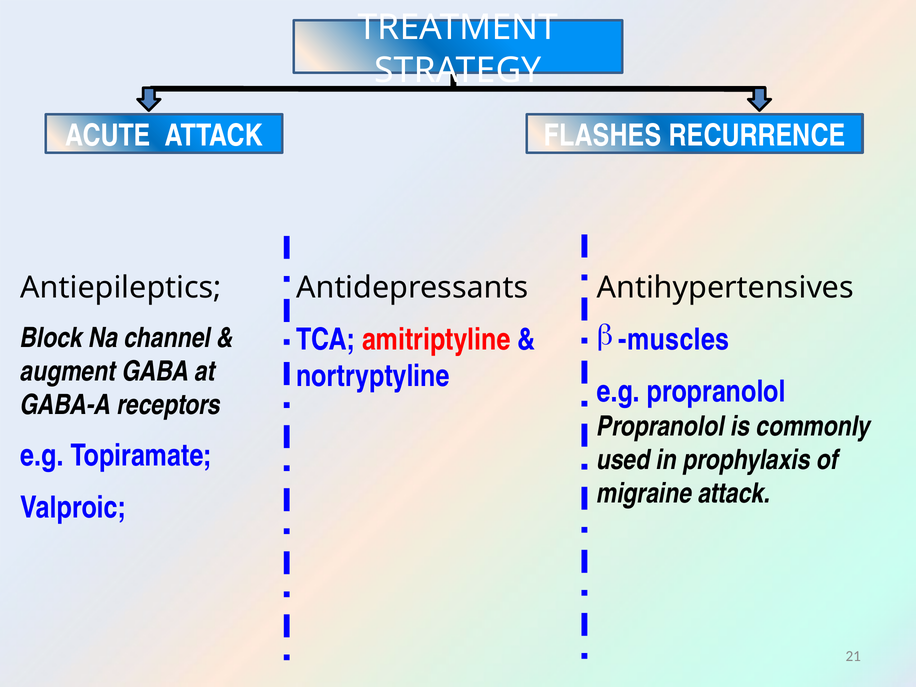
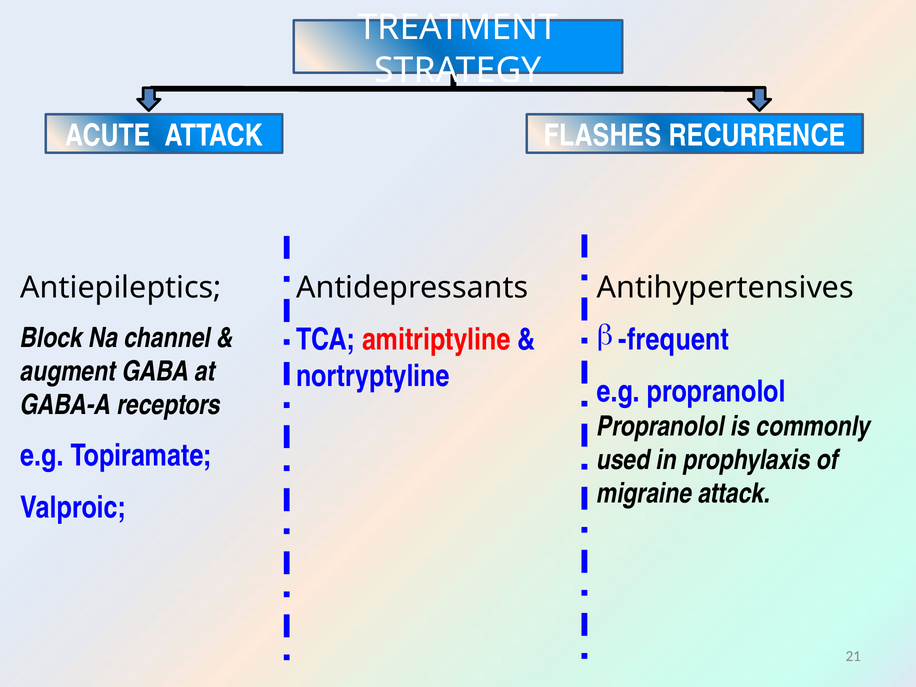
muscles: muscles -> frequent
